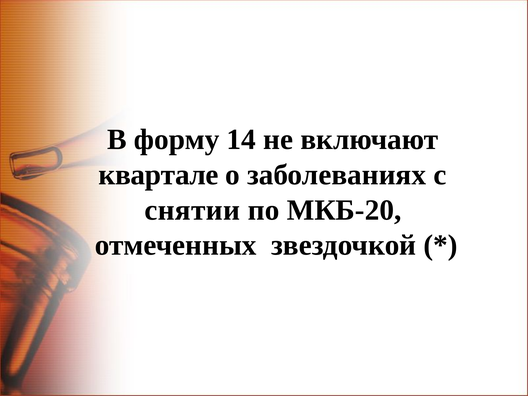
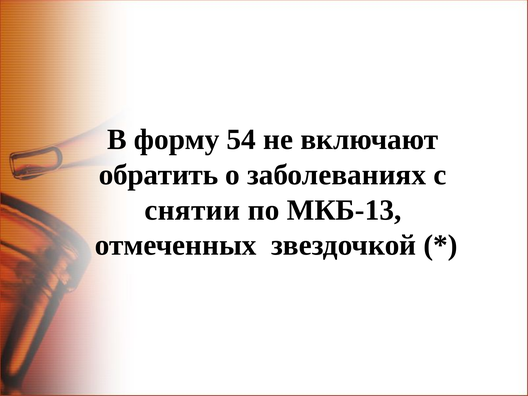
14: 14 -> 54
квартале: квартале -> обратить
МКБ-20: МКБ-20 -> МКБ-13
